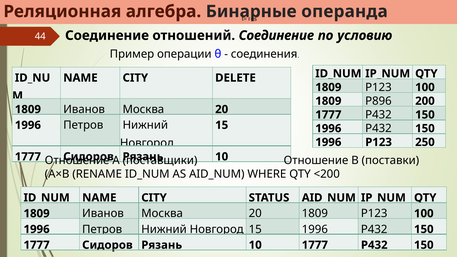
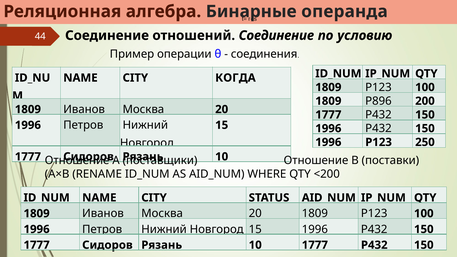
DELETE: DELETE -> КОГДА
